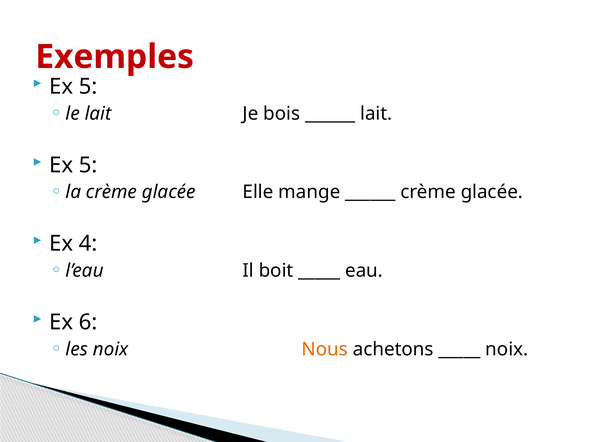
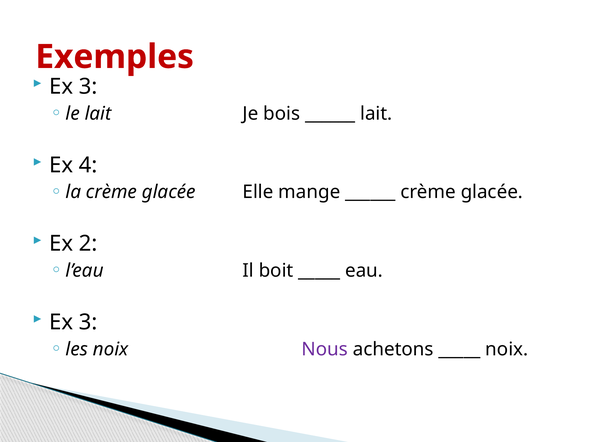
5 at (88, 87): 5 -> 3
5 at (88, 165): 5 -> 4
4: 4 -> 2
6 at (88, 323): 6 -> 3
Nous colour: orange -> purple
